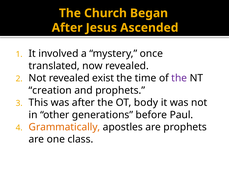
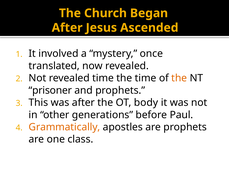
revealed exist: exist -> time
the at (179, 78) colour: purple -> orange
creation: creation -> prisoner
